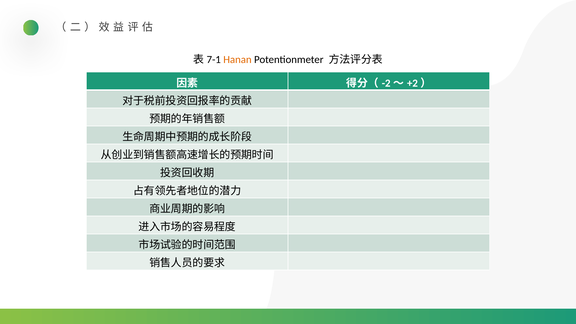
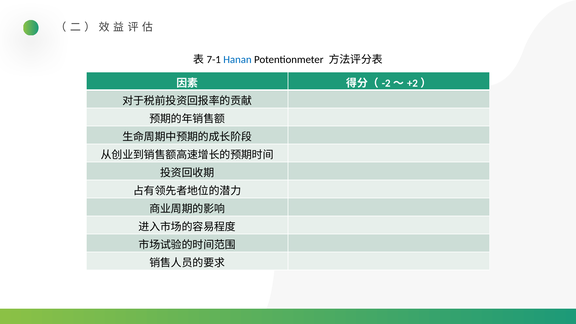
Hanan colour: orange -> blue
